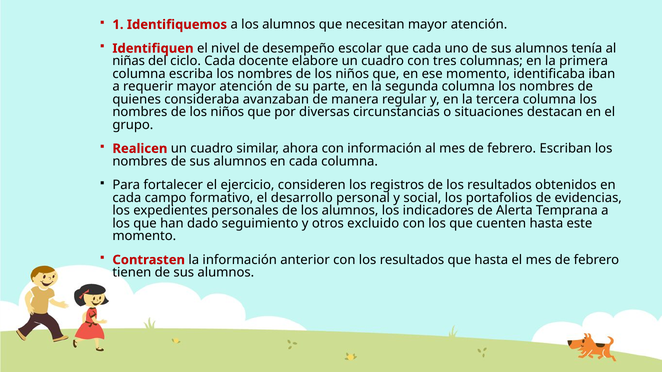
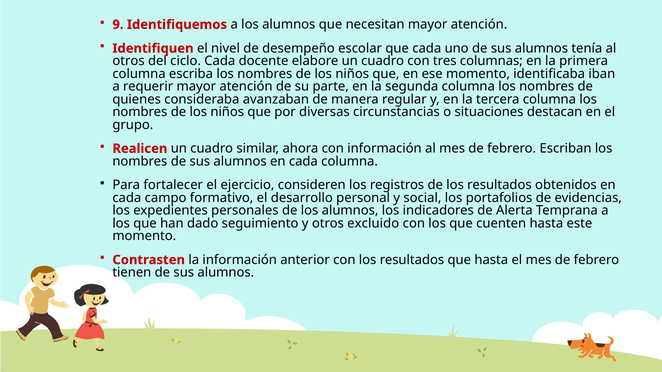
1: 1 -> 9
niñas at (129, 61): niñas -> otros
